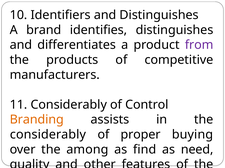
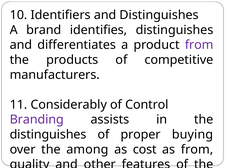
Branding colour: orange -> purple
considerably at (48, 135): considerably -> distinguishes
find: find -> cost
as need: need -> from
